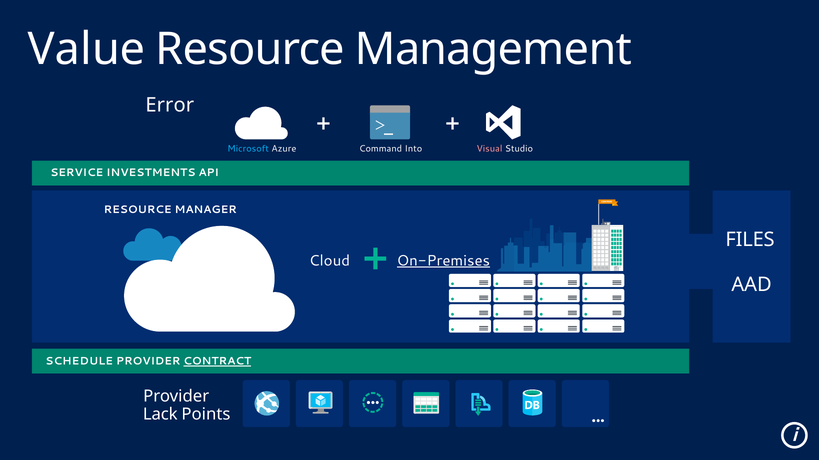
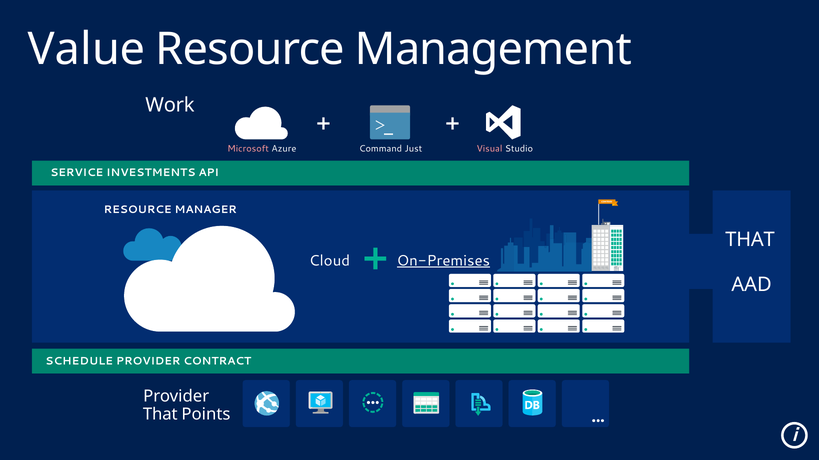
Error: Error -> Work
Microsoft colour: light blue -> pink
Into: Into -> Just
FILES at (750, 240): FILES -> THAT
CONTRACT underline: present -> none
Lack at (160, 415): Lack -> That
